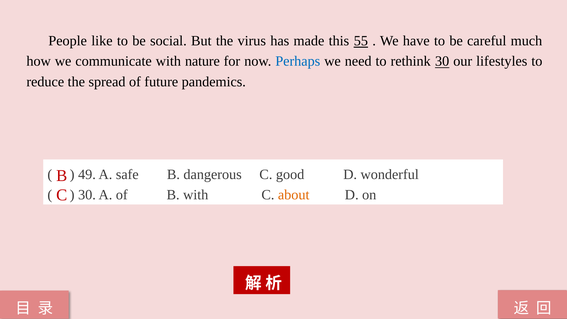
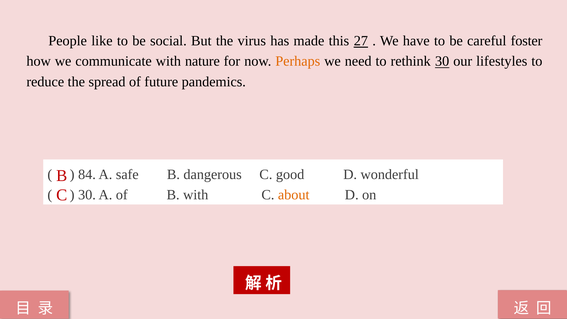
55: 55 -> 27
much: much -> foster
Perhaps colour: blue -> orange
49: 49 -> 84
